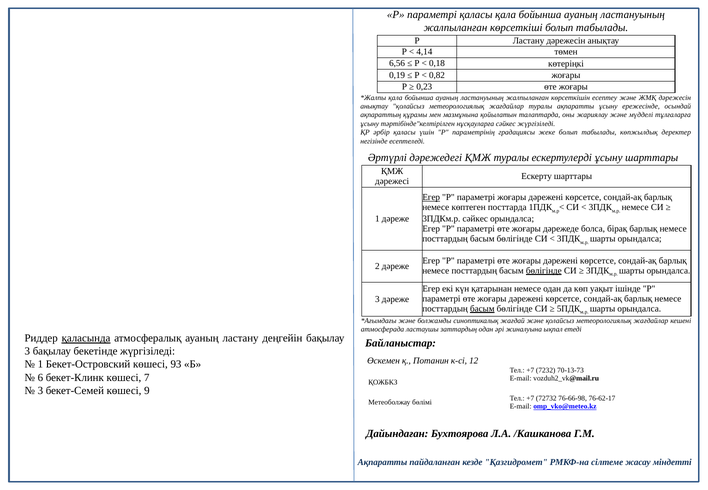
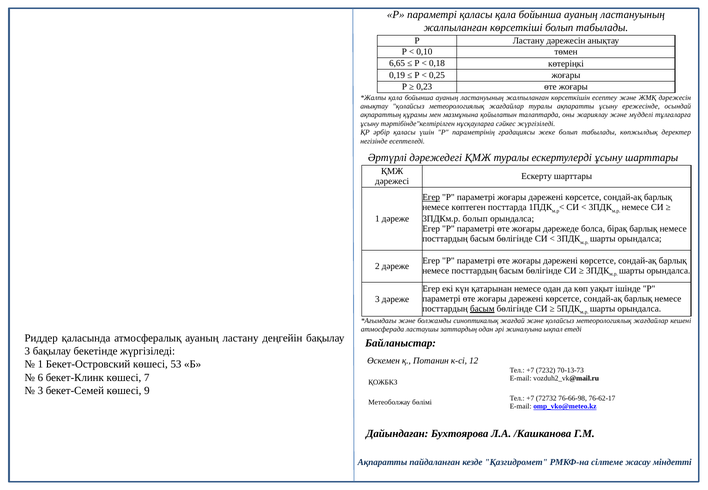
4,14: 4,14 -> 0,10
6,56: 6,56 -> 6,65
0,82: 0,82 -> 0,25
3ПДКм.р сәйкес: сәйкес -> болып
бөлігінде at (544, 271) underline: present -> none
қаласында underline: present -> none
93: 93 -> 53
